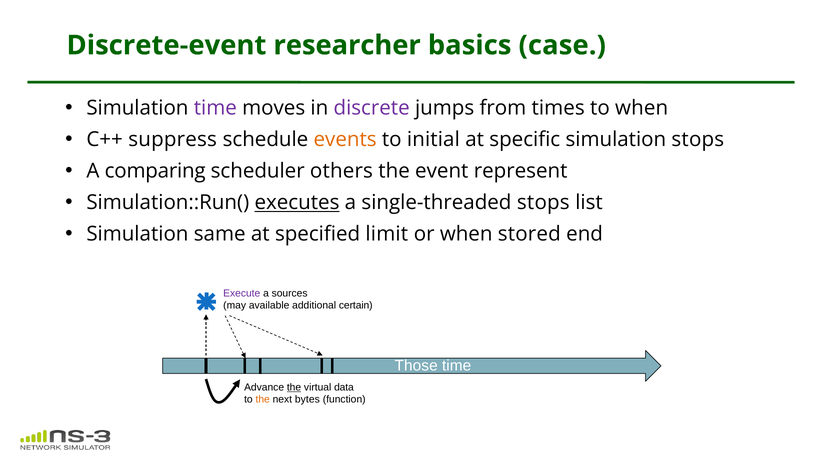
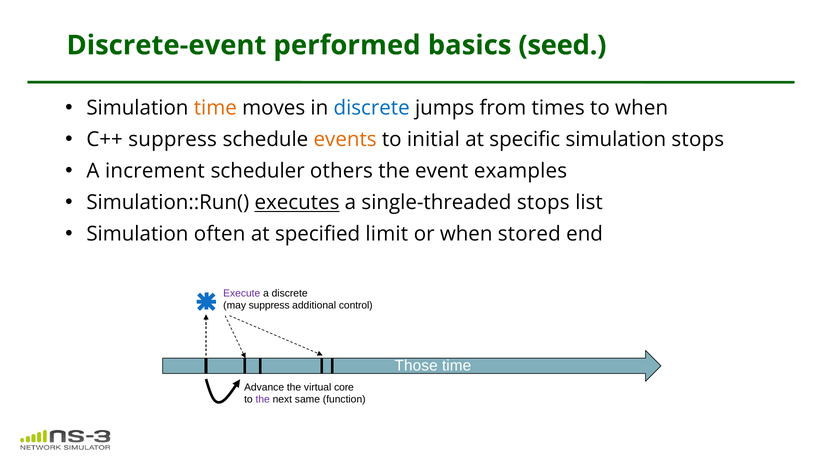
researcher: researcher -> performed
case: case -> seed
time at (215, 108) colour: purple -> orange
discrete at (372, 108) colour: purple -> blue
comparing: comparing -> increment
represent: represent -> examples
same: same -> often
a sources: sources -> discrete
may available: available -> suppress
certain: certain -> control
the at (294, 388) underline: present -> none
data: data -> core
the at (263, 400) colour: orange -> purple
bytes: bytes -> same
